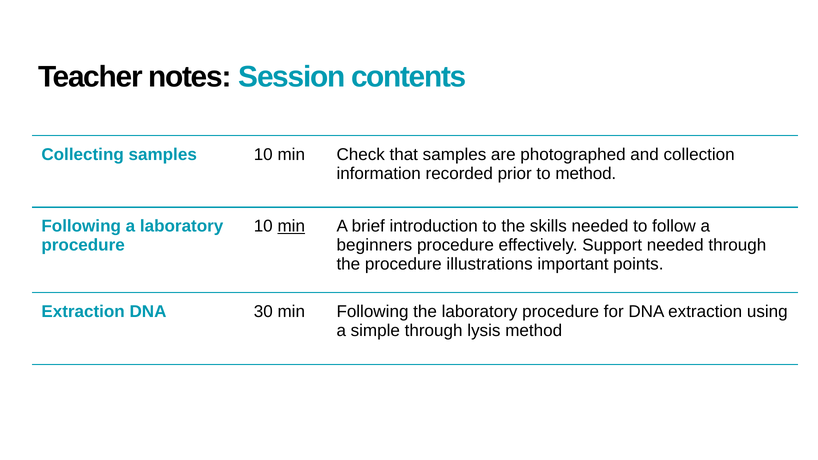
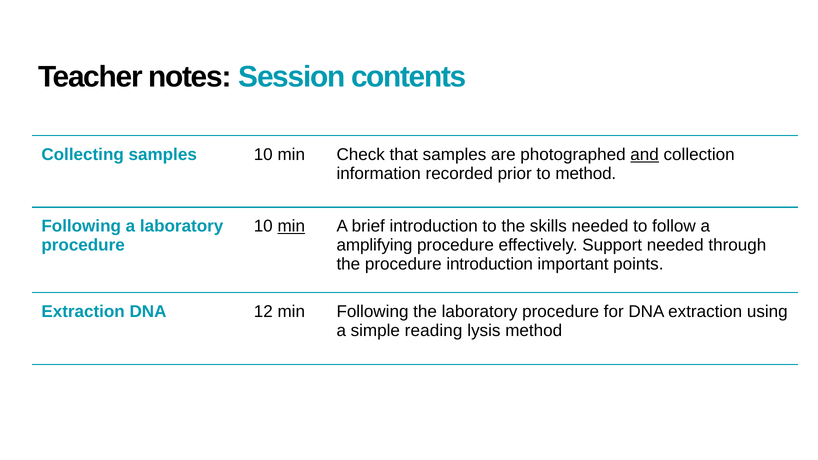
and underline: none -> present
beginners: beginners -> amplifying
procedure illustrations: illustrations -> introduction
30: 30 -> 12
simple through: through -> reading
